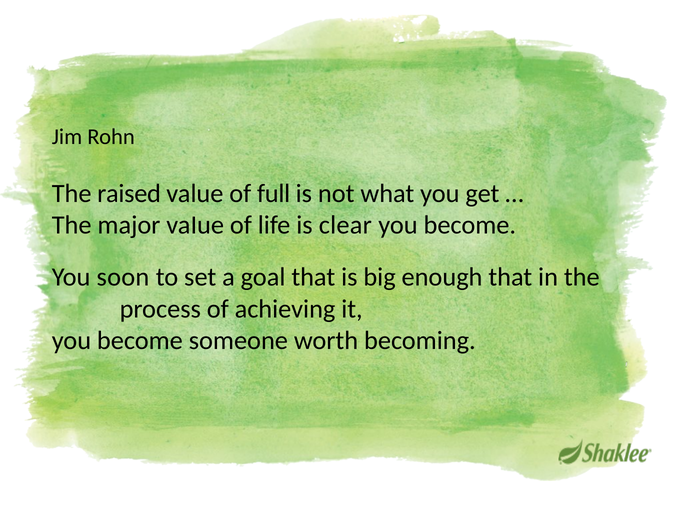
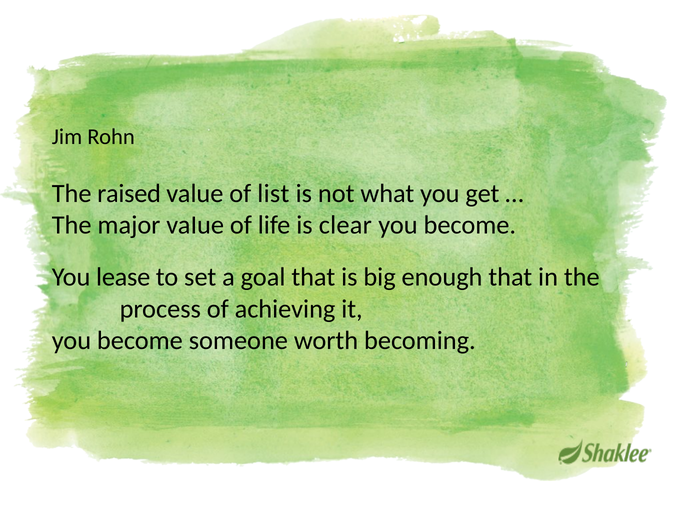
full: full -> list
soon: soon -> lease
